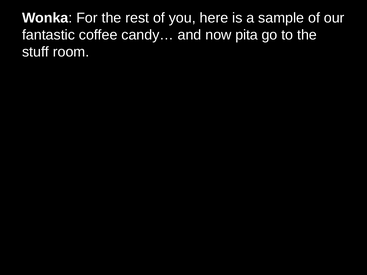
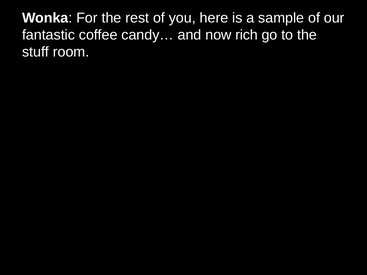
pita: pita -> rich
